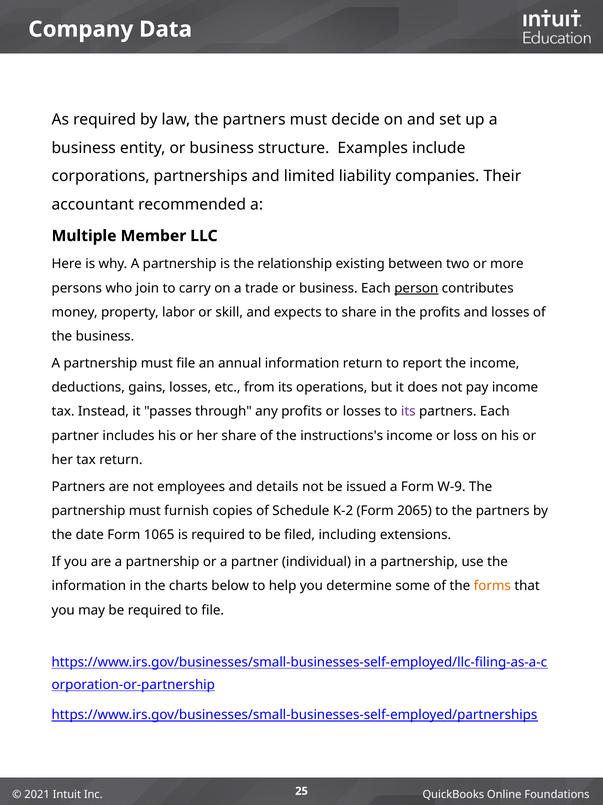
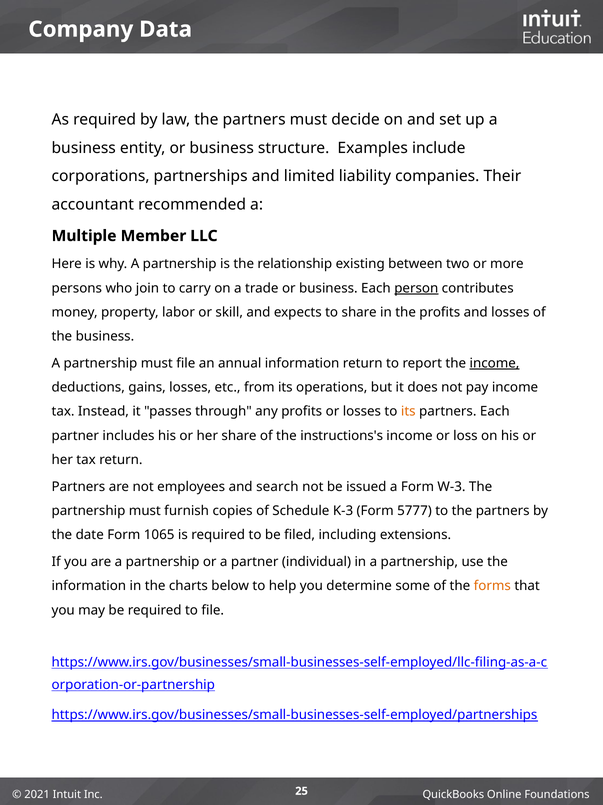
income at (495, 363) underline: none -> present
its at (408, 411) colour: purple -> orange
details: details -> search
W-9: W-9 -> W-3
K-2: K-2 -> K-3
2065: 2065 -> 5777
